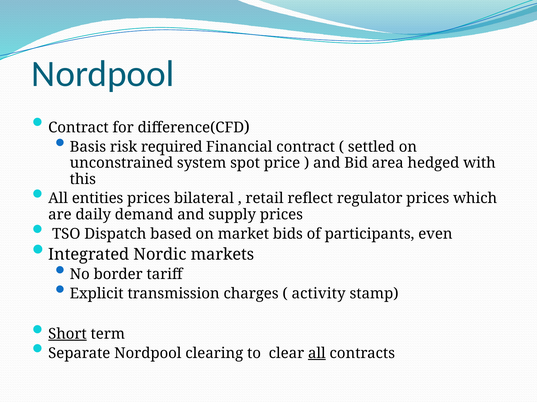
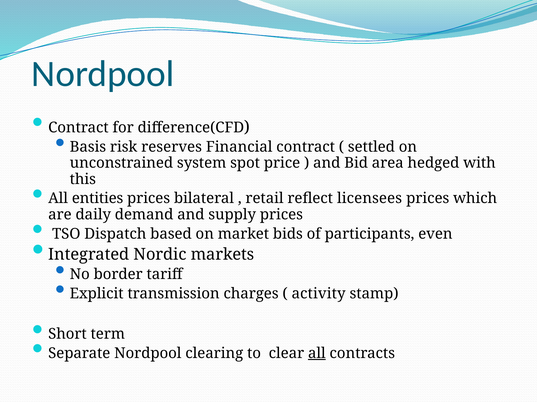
required: required -> reserves
regulator: regulator -> licensees
Short underline: present -> none
